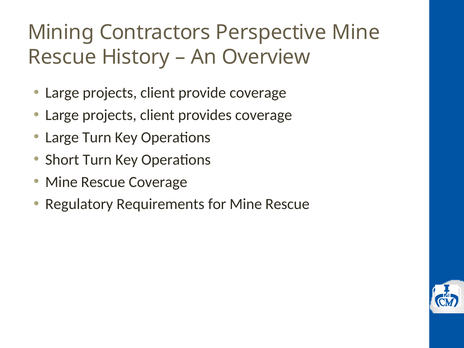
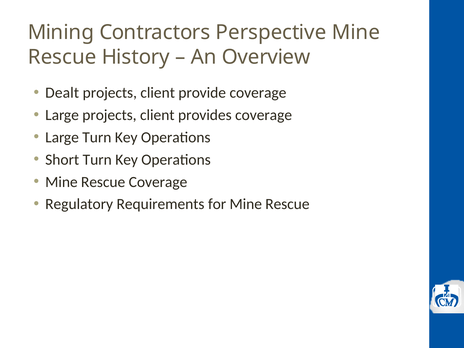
Large at (62, 93): Large -> Dealt
